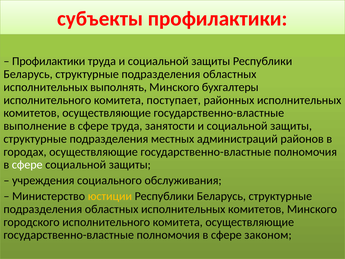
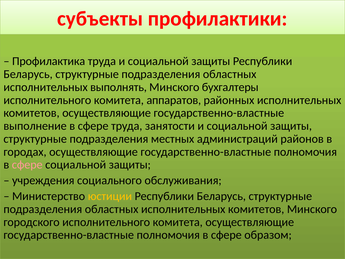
Профилактики at (49, 61): Профилактики -> Профилактика
поступает: поступает -> аппаратов
сфере at (27, 165) colour: white -> pink
законом: законом -> образом
